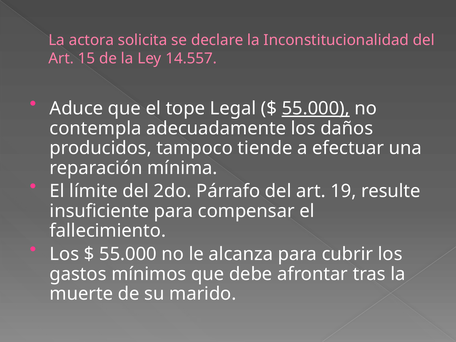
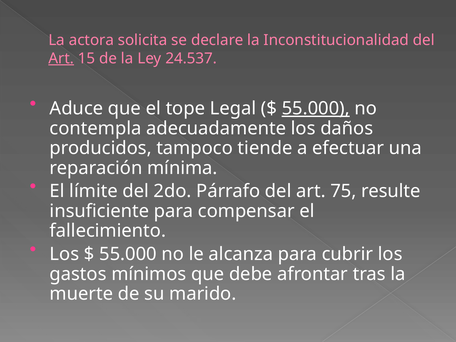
Art at (61, 58) underline: none -> present
14.557: 14.557 -> 24.537
19: 19 -> 75
